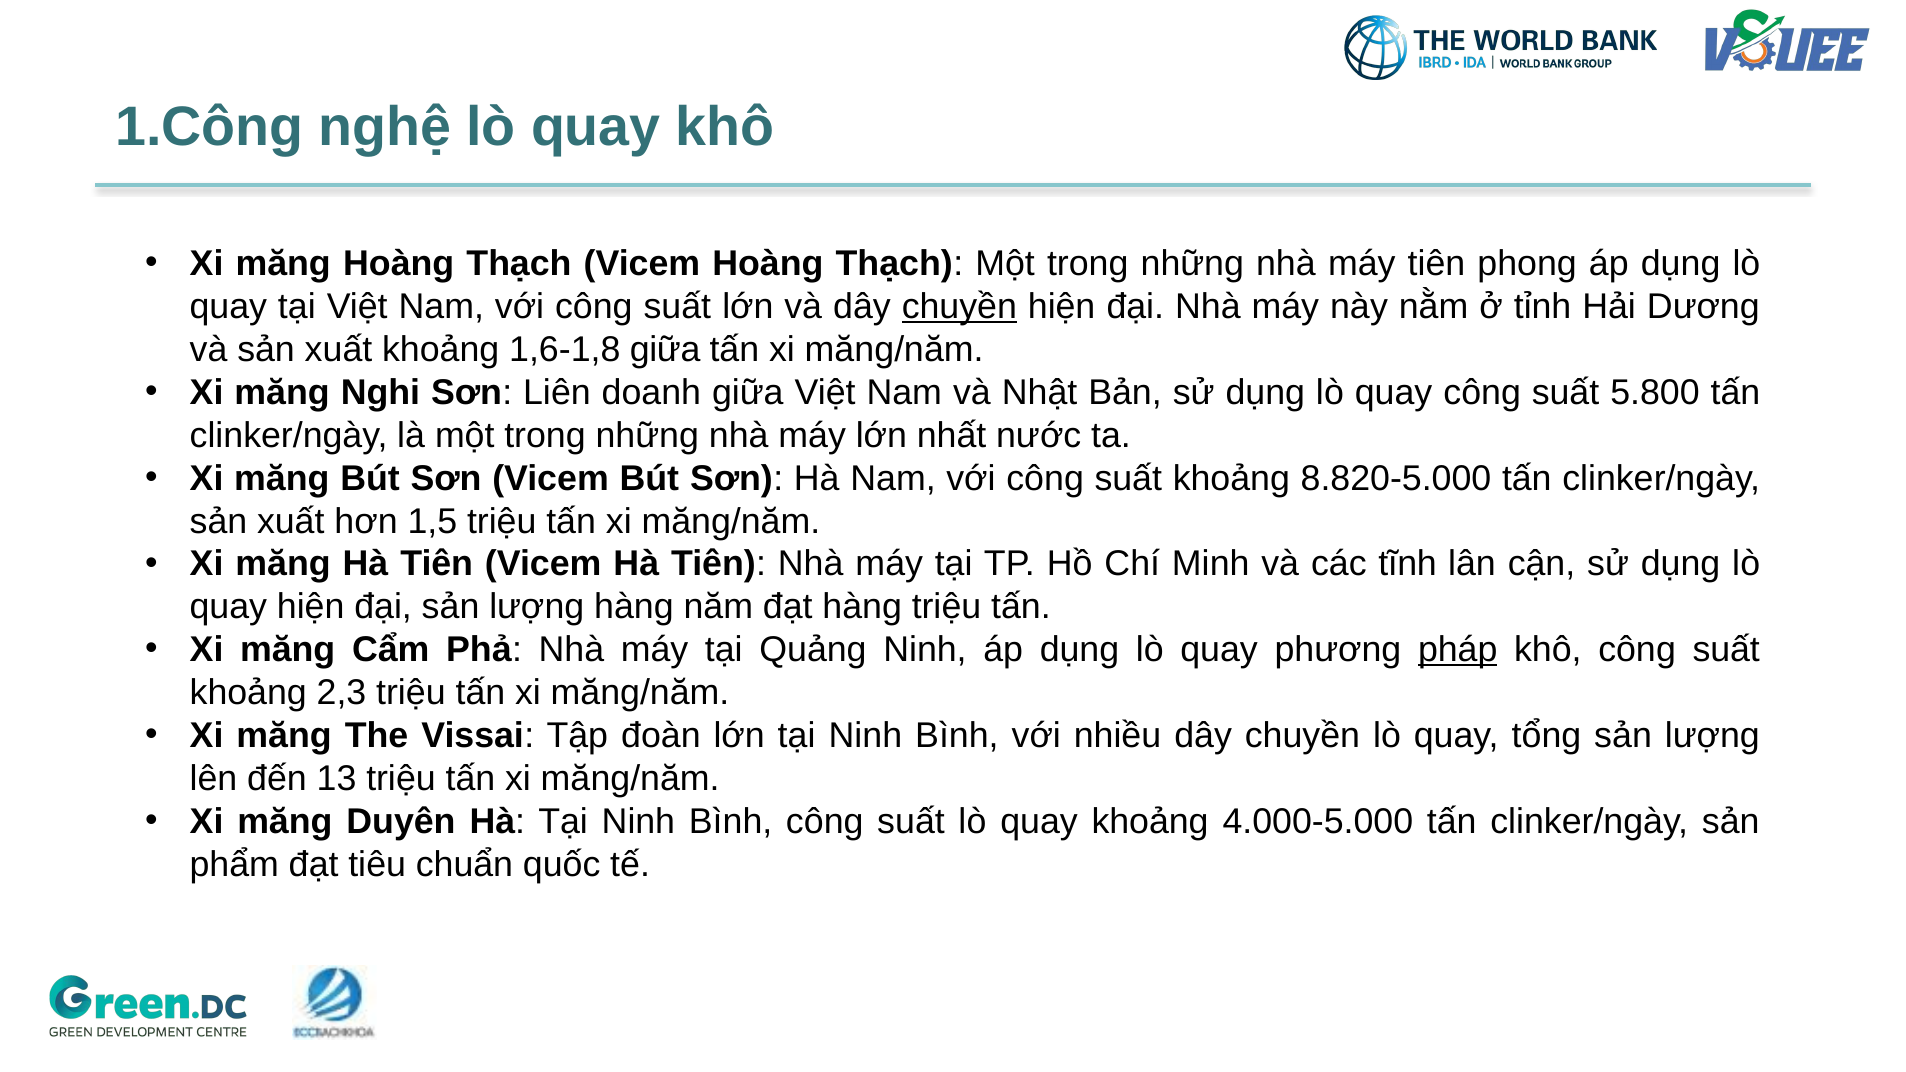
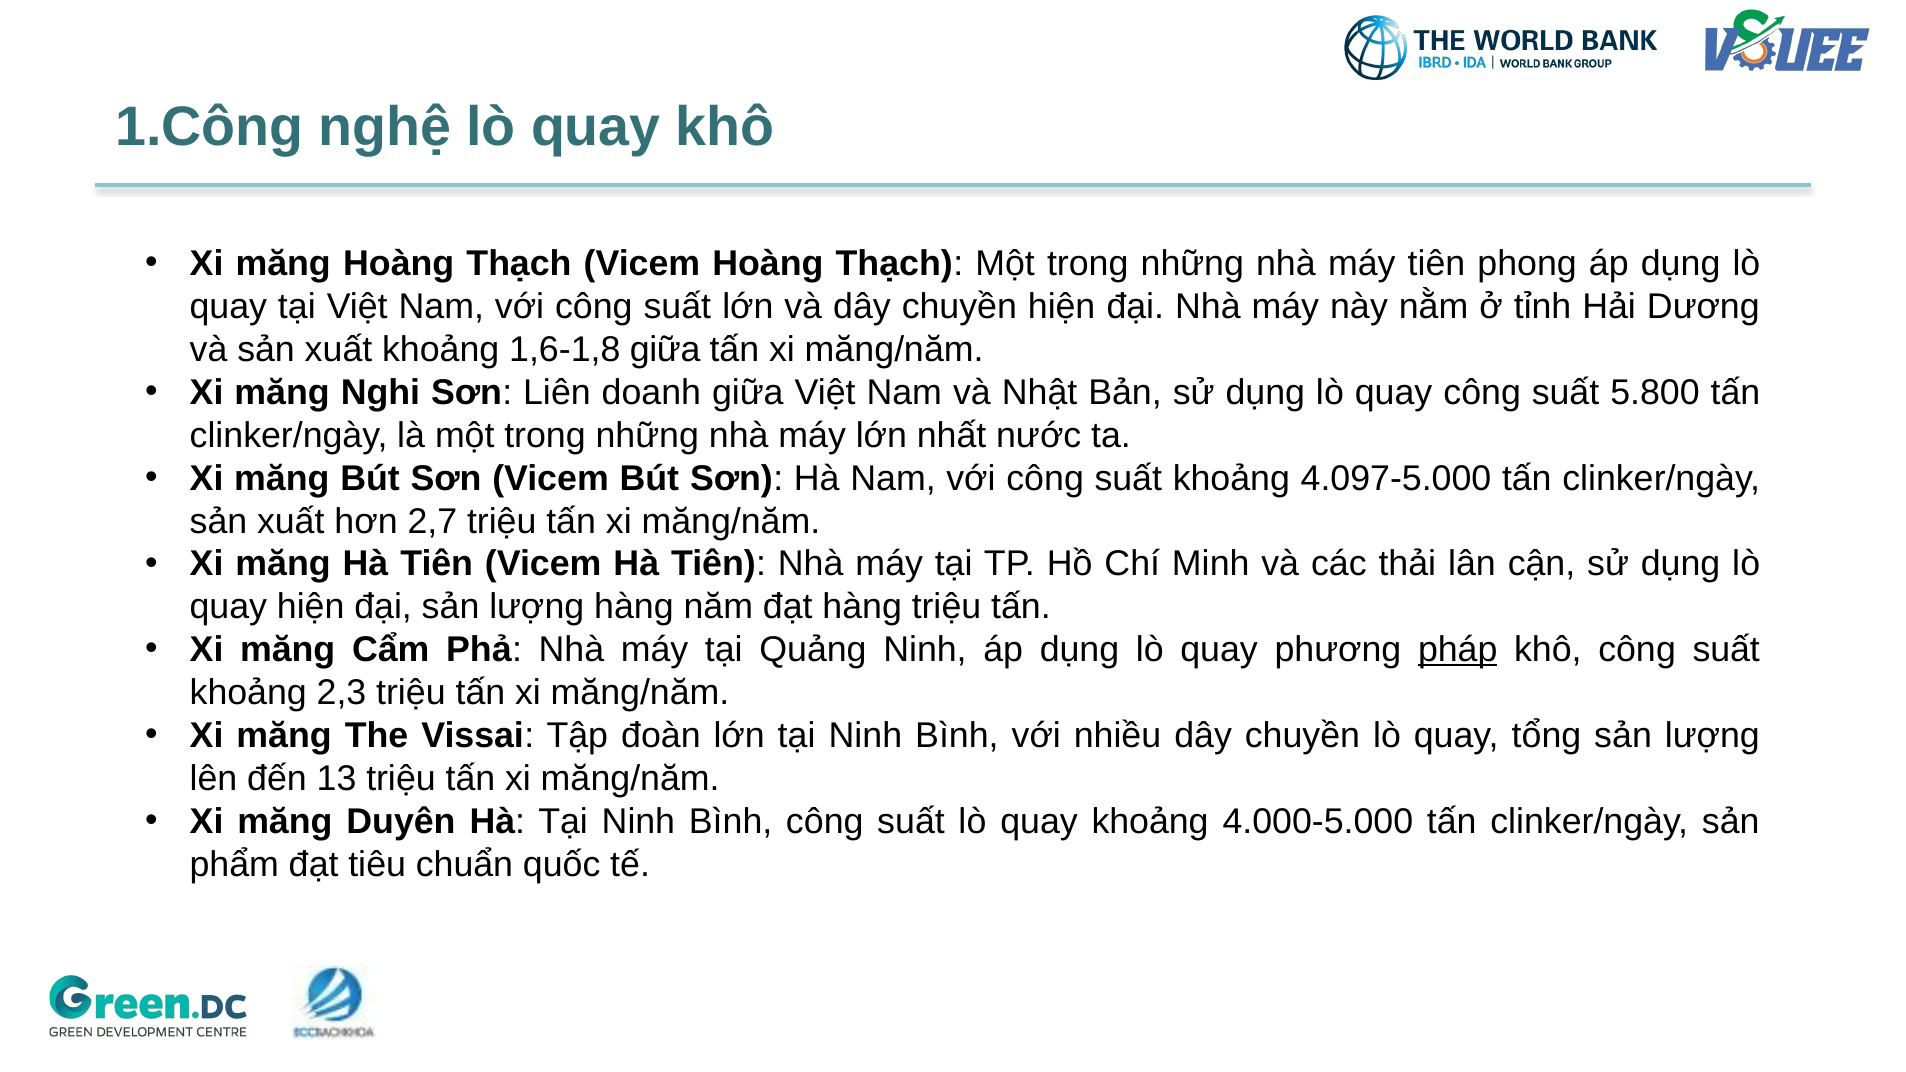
chuyền at (959, 307) underline: present -> none
8.820-5.000: 8.820-5.000 -> 4.097-5.000
1,5: 1,5 -> 2,7
tĩnh: tĩnh -> thải
